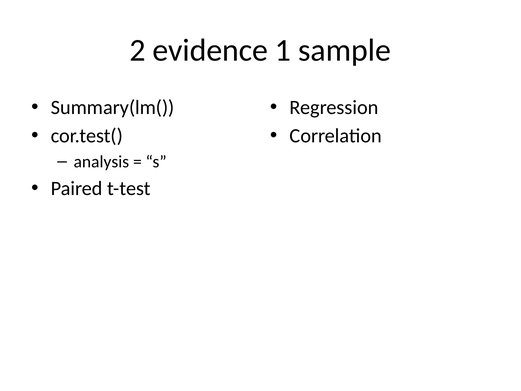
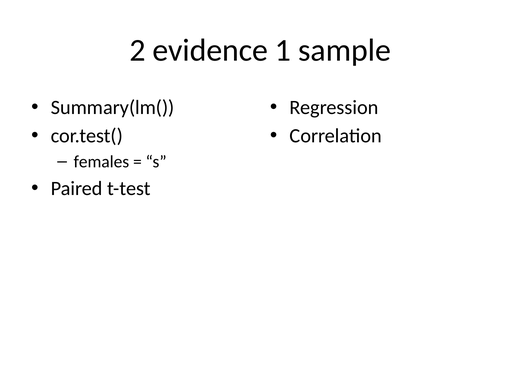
analysis: analysis -> females
